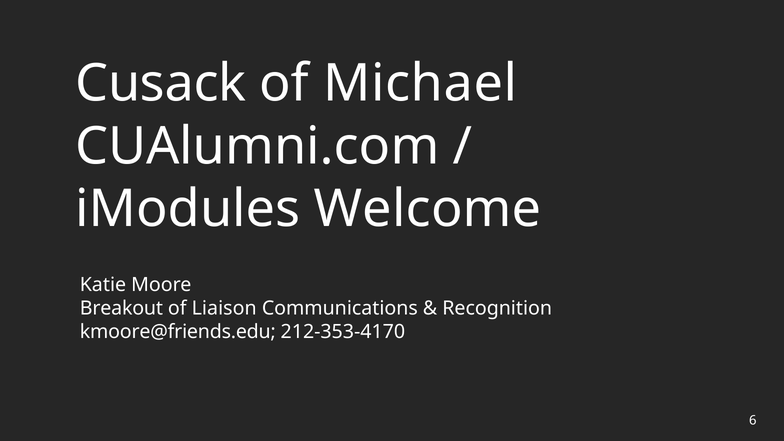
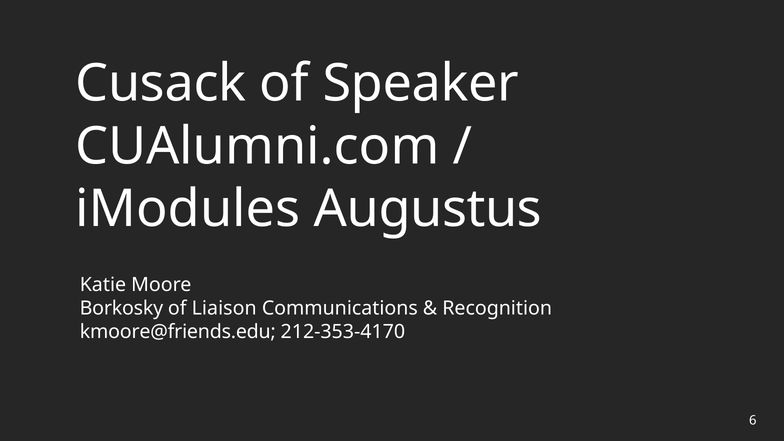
Michael: Michael -> Speaker
Welcome: Welcome -> Augustus
Breakout: Breakout -> Borkosky
